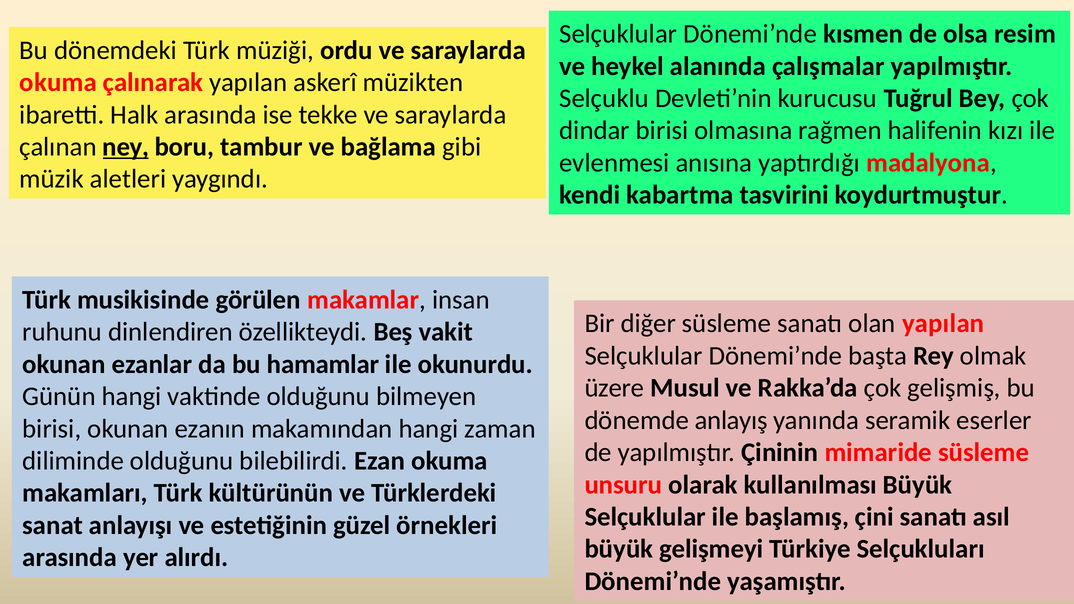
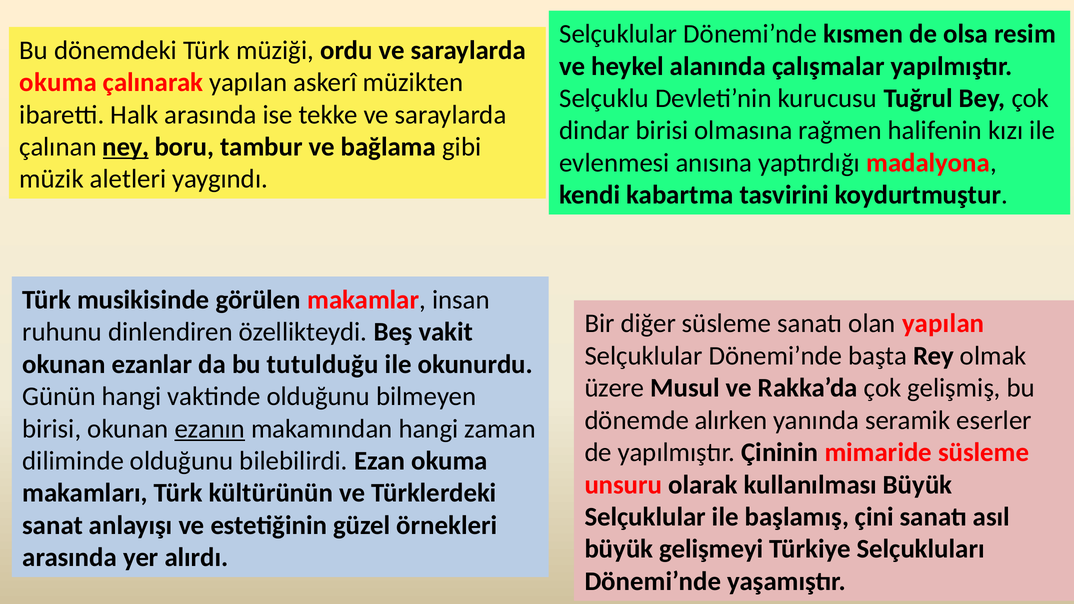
hamamlar: hamamlar -> tutulduğu
anlayış: anlayış -> alırken
ezanın underline: none -> present
